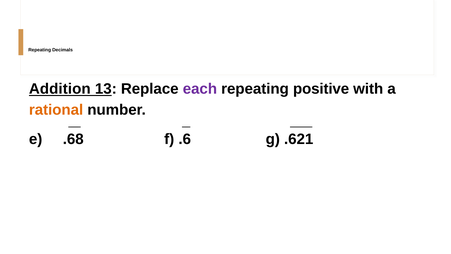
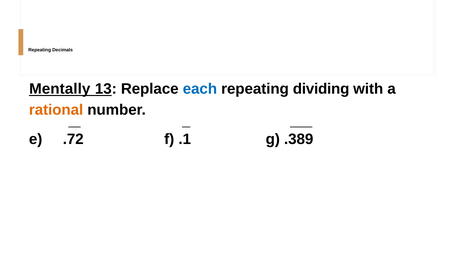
Addition: Addition -> Mentally
each colour: purple -> blue
positive: positive -> dividing
.68: .68 -> .72
.6: .6 -> .1
.621: .621 -> .389
